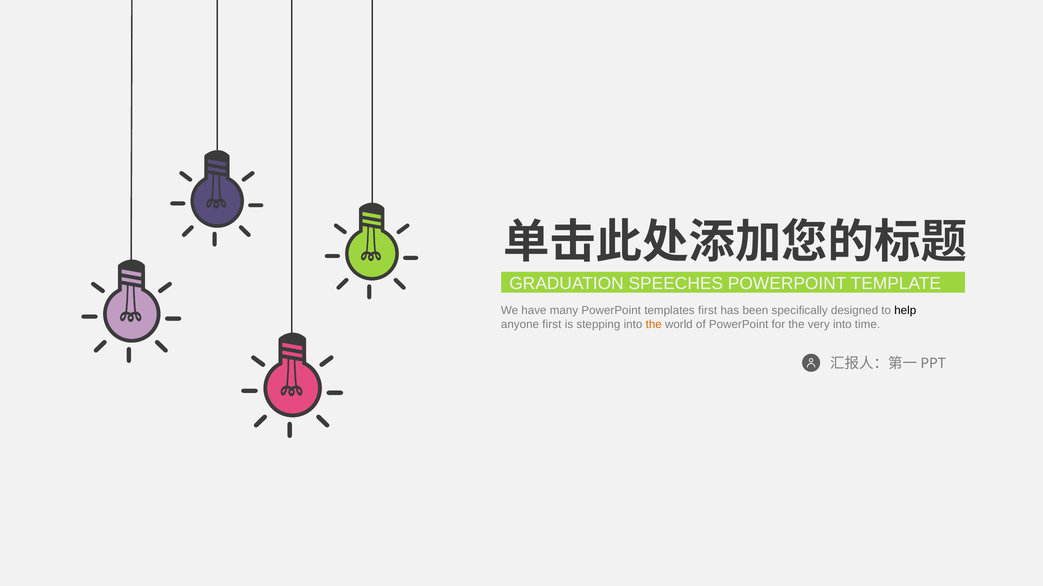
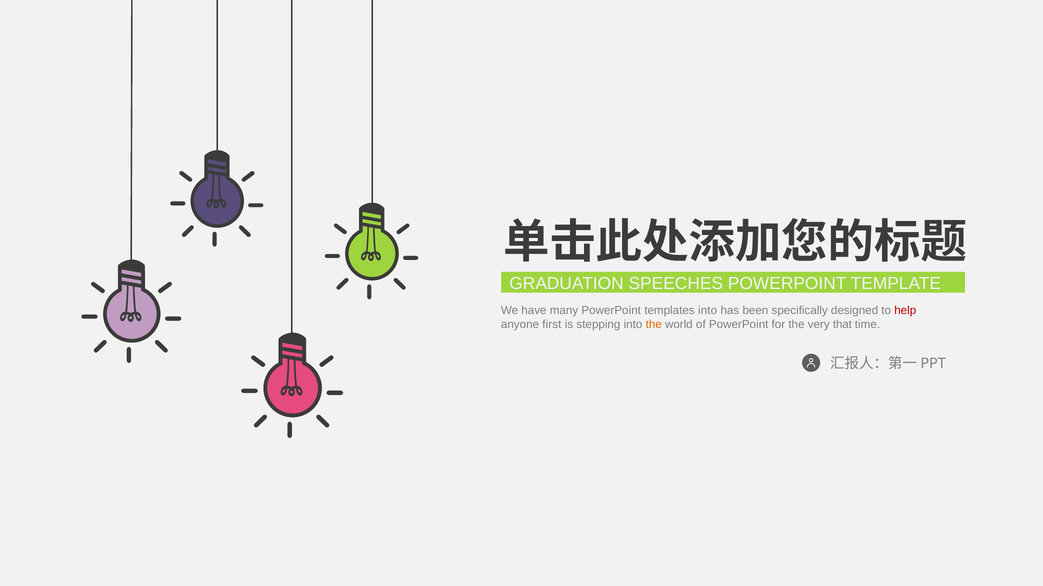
templates first: first -> into
help colour: black -> red
very into: into -> that
